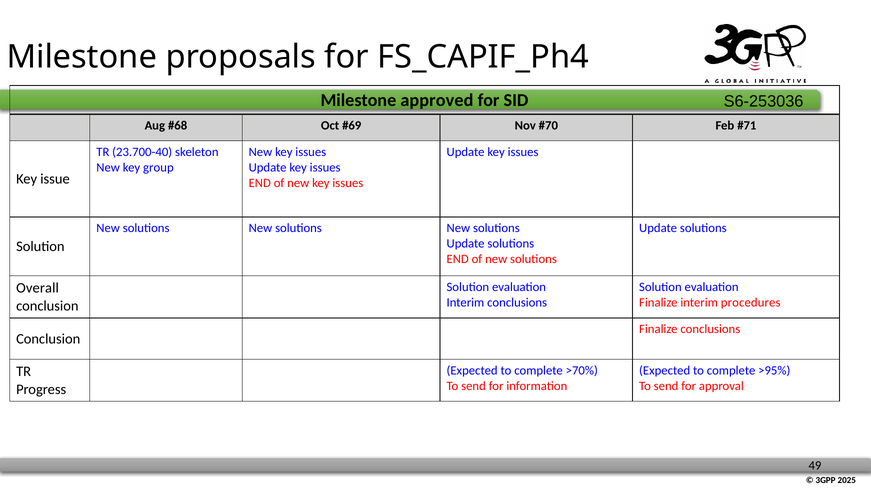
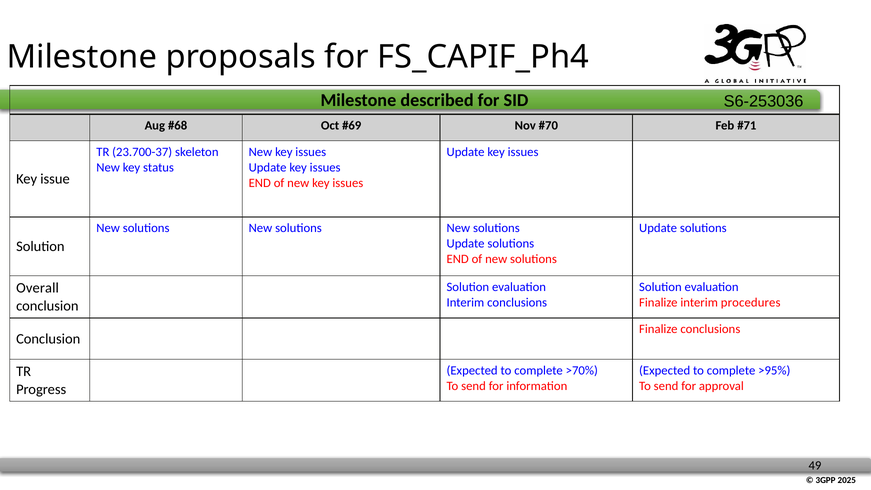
approved: approved -> described
23.700-40: 23.700-40 -> 23.700-37
group: group -> status
